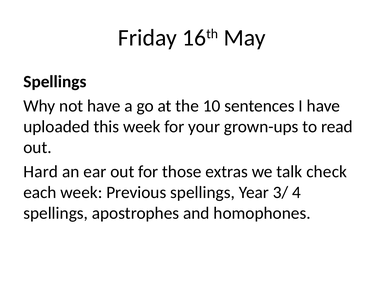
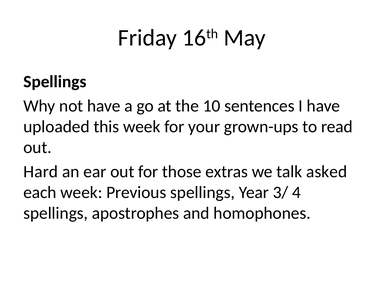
check: check -> asked
